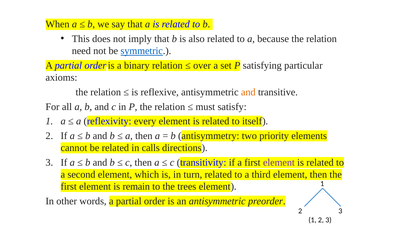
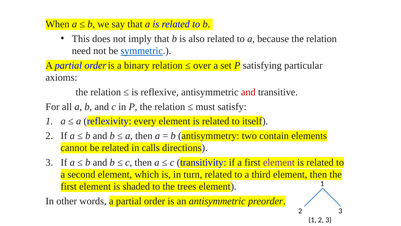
and at (248, 92) colour: orange -> red
priority: priority -> contain
remain: remain -> shaded
